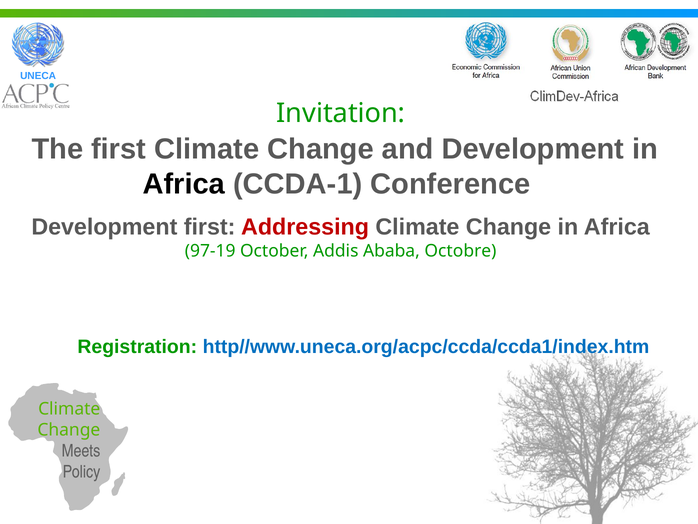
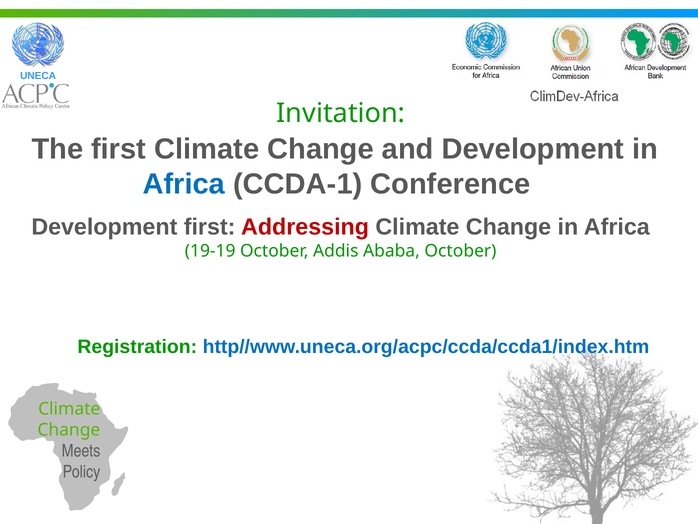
Africa at (184, 184) colour: black -> blue
97-19: 97-19 -> 19-19
Ababa Octobre: Octobre -> October
